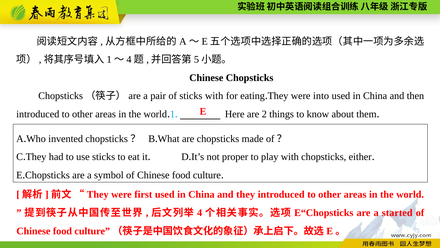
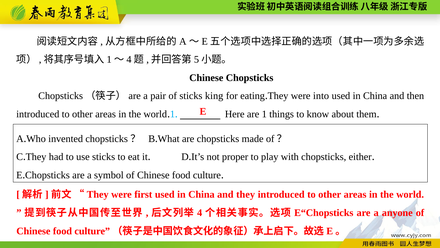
sticks with: with -> king
are 2: 2 -> 1
started: started -> anyone
